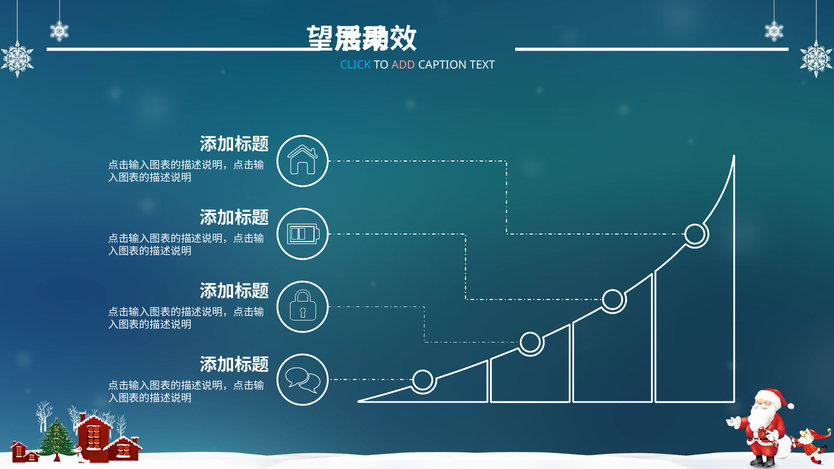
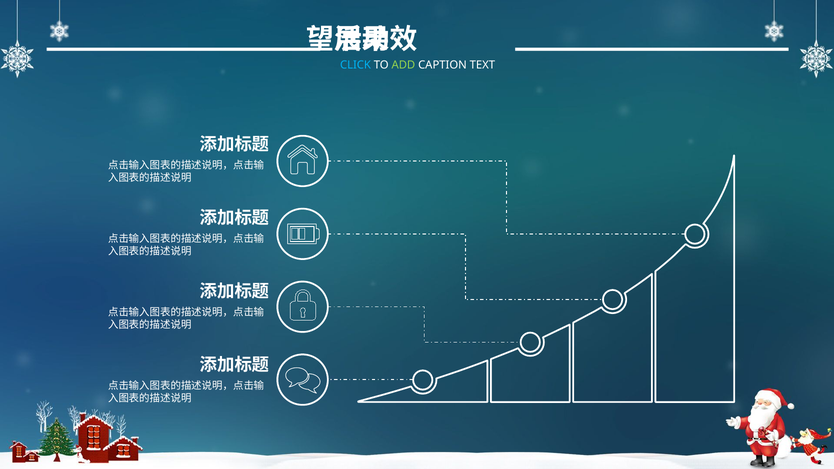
ADD colour: pink -> light green
